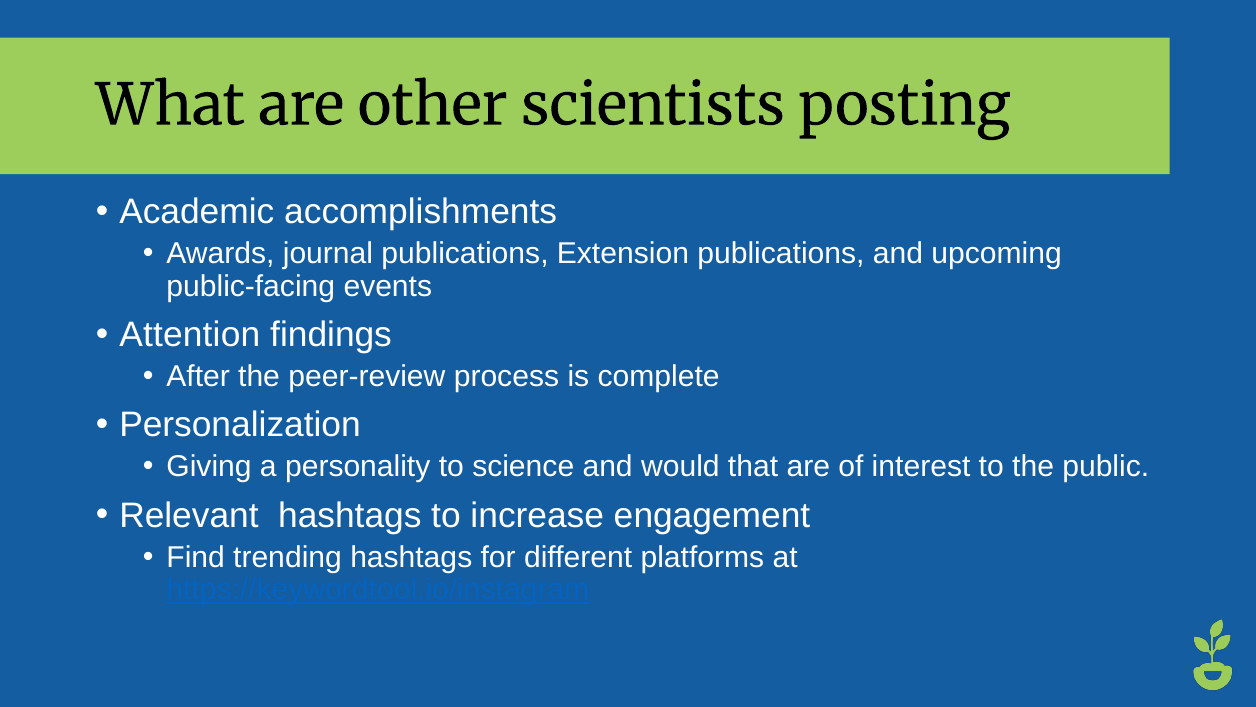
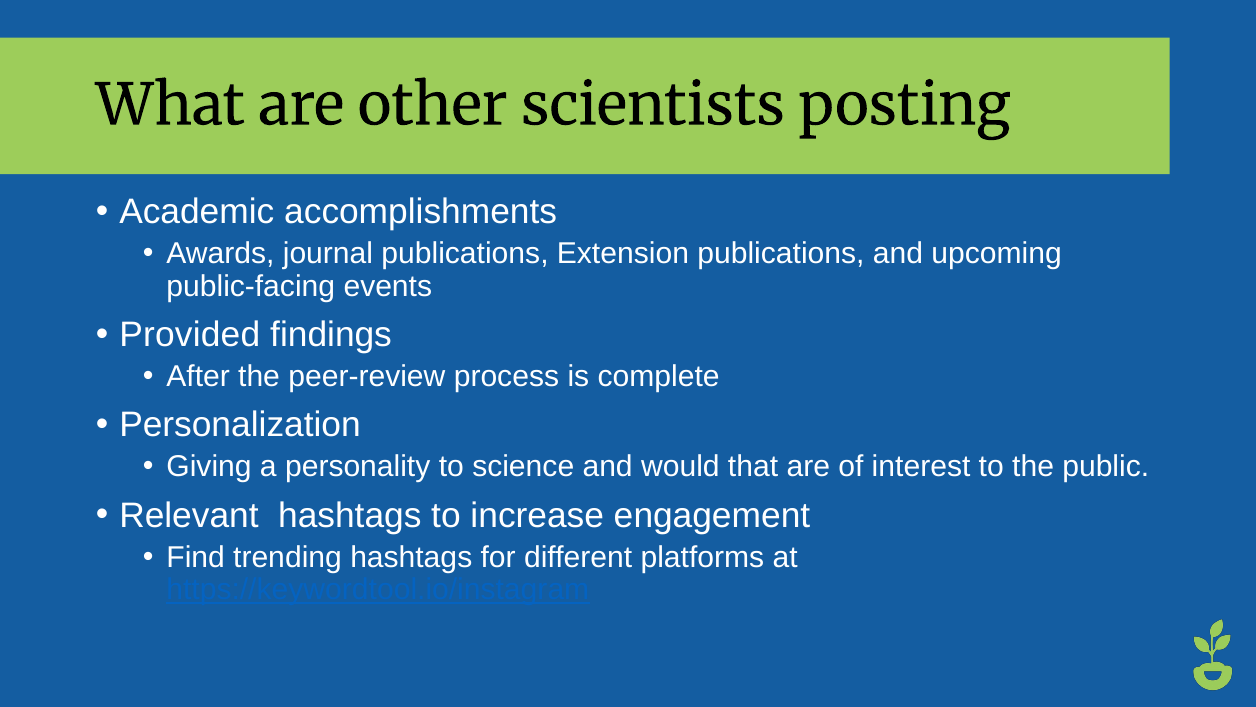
Attention: Attention -> Provided
